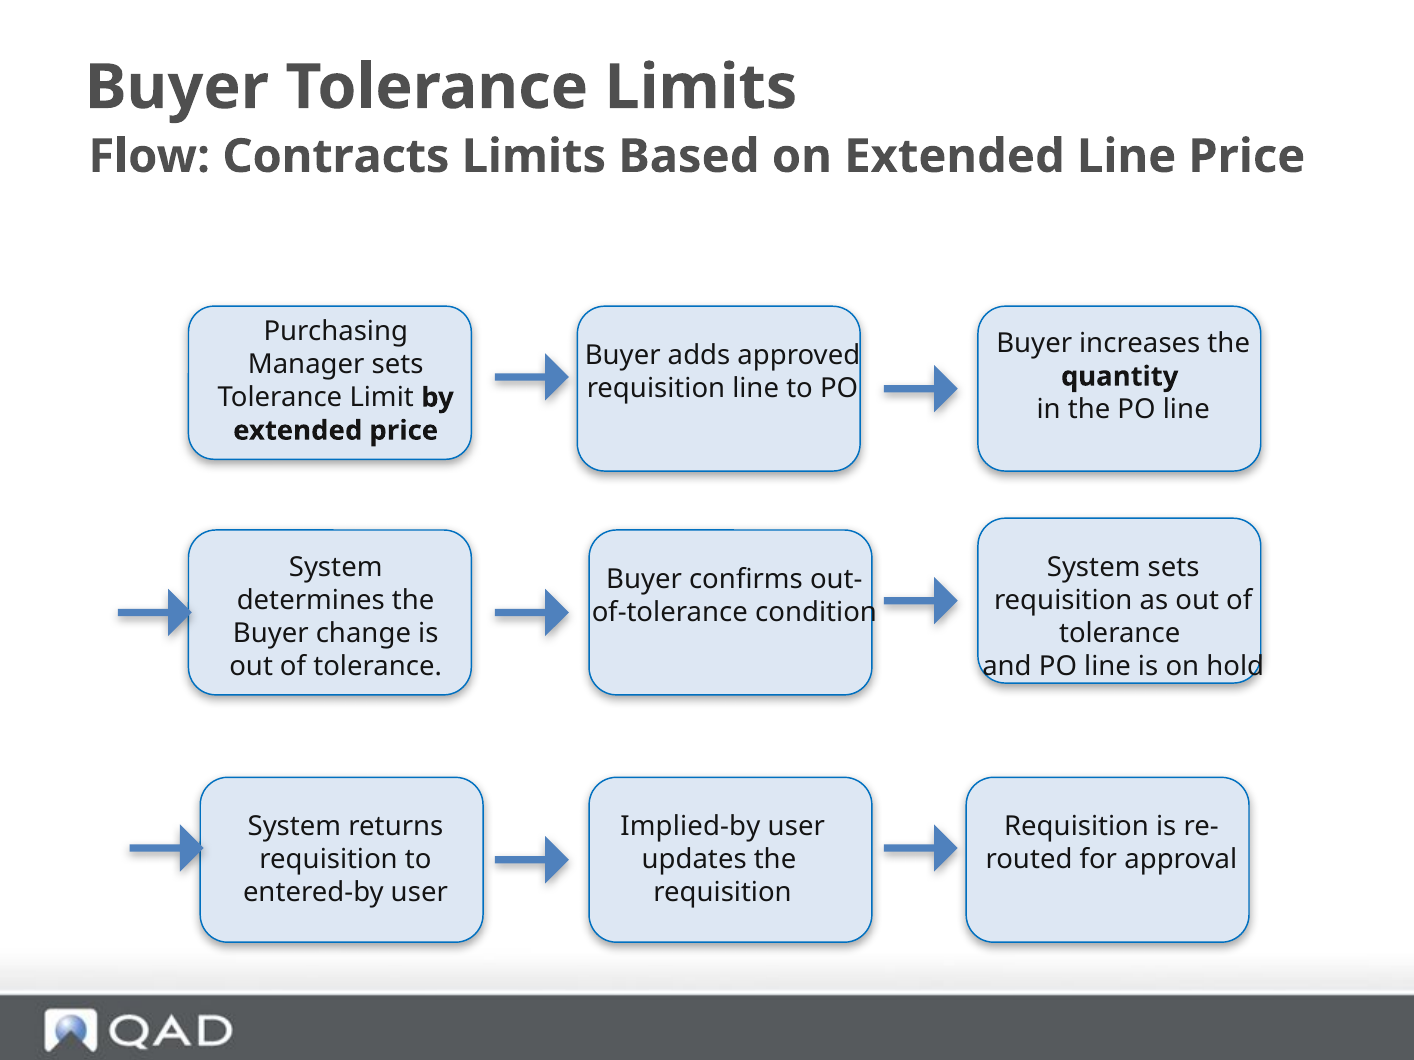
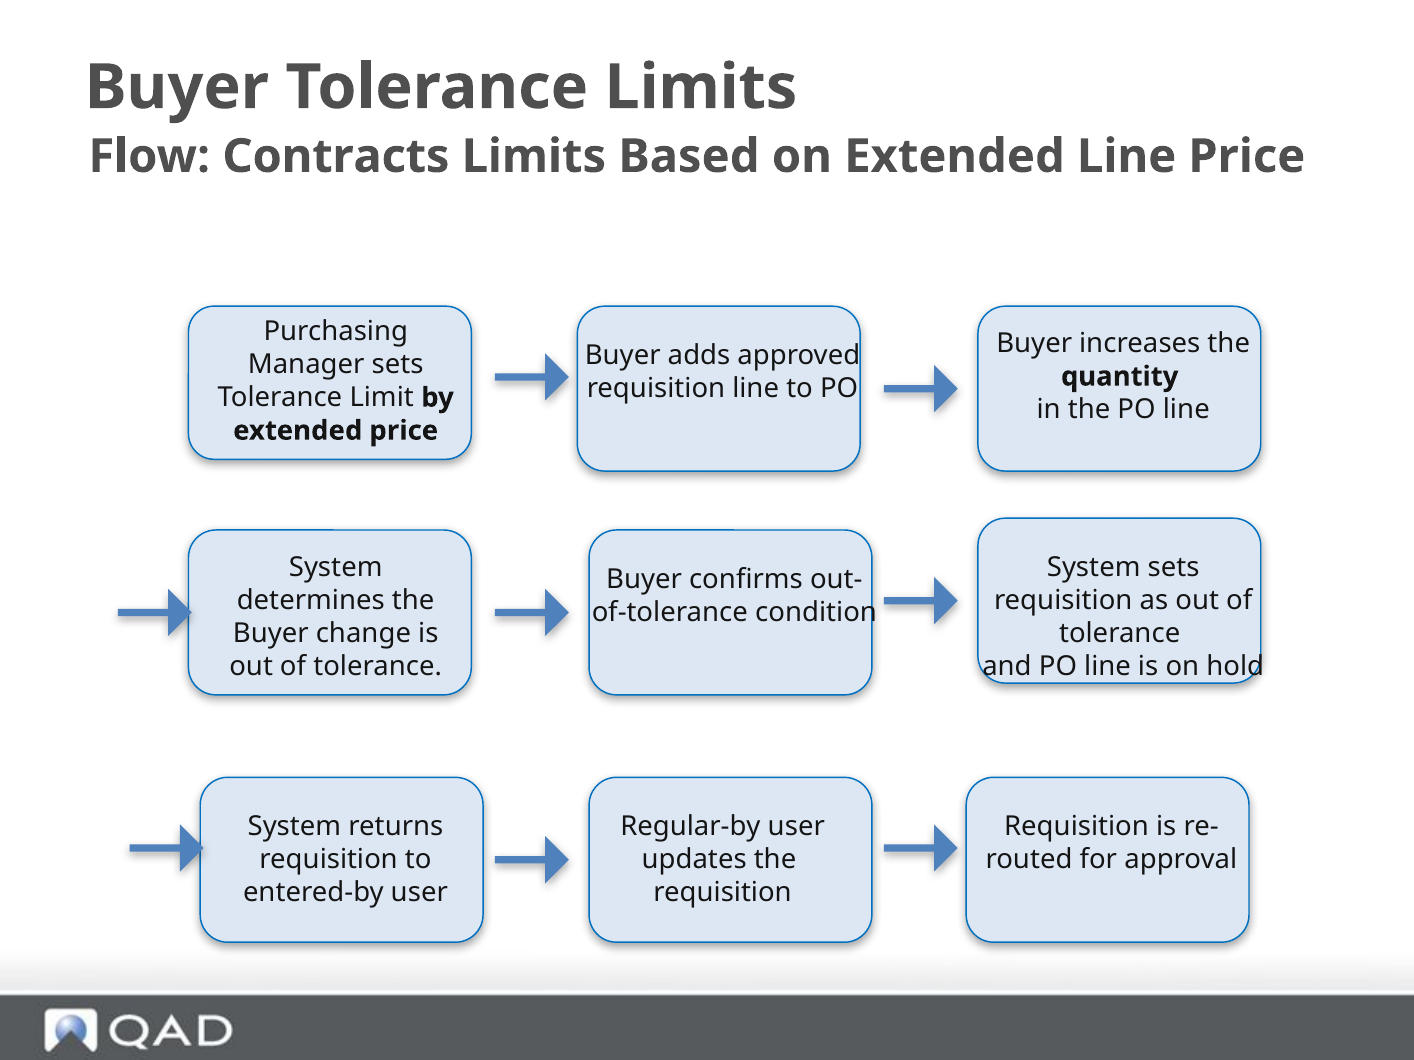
Implied-by: Implied-by -> Regular-by
